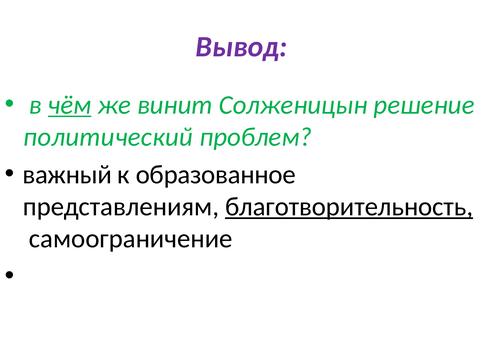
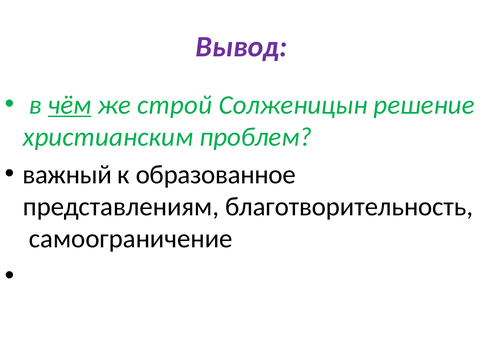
винит: винит -> строй
политический: политический -> христианским
благотворительность underline: present -> none
